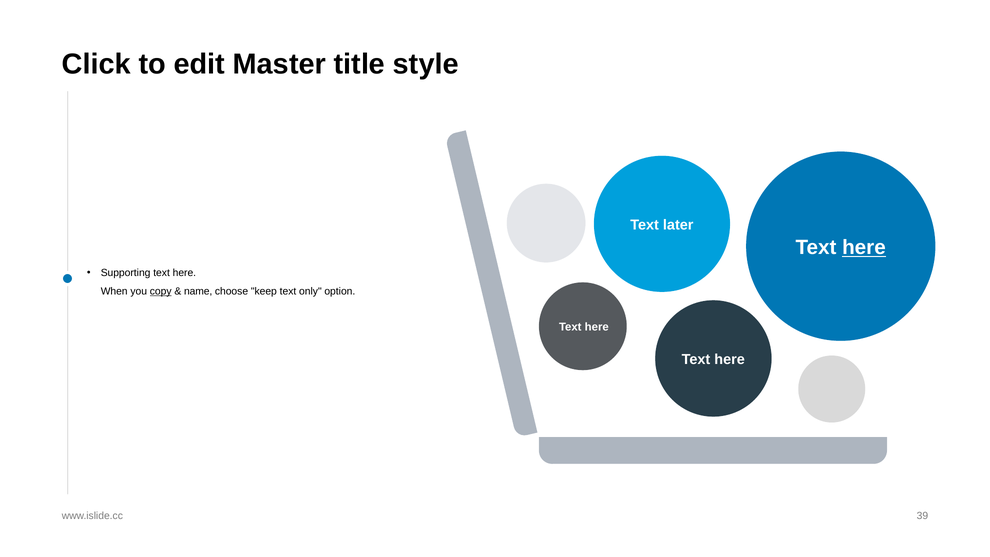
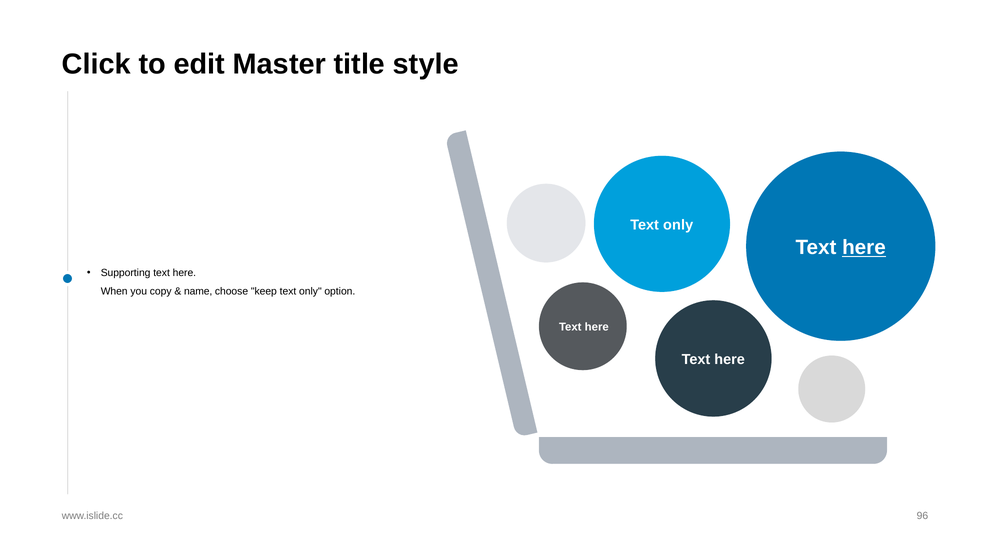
later at (678, 225): later -> only
copy underline: present -> none
39: 39 -> 96
